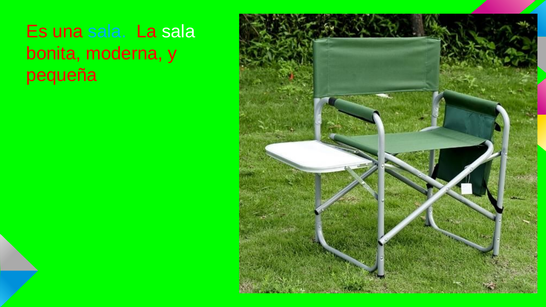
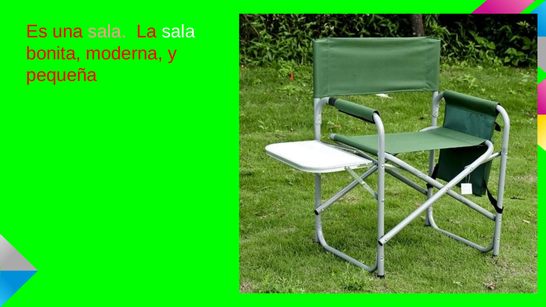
sala at (107, 32) colour: light blue -> pink
